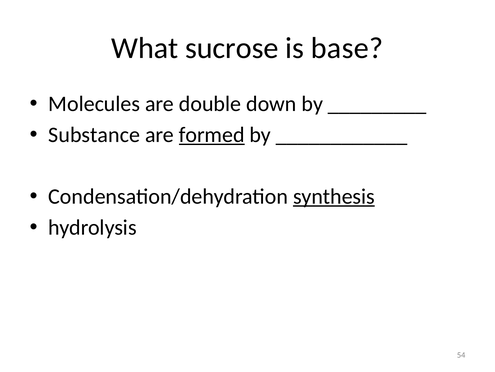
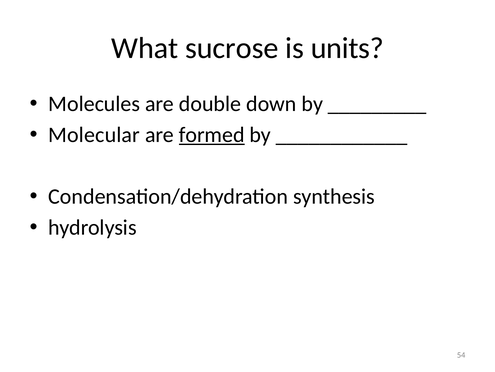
base: base -> units
Substance: Substance -> Molecular
synthesis underline: present -> none
